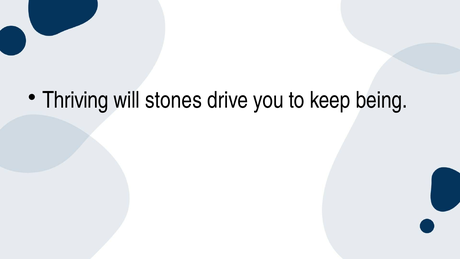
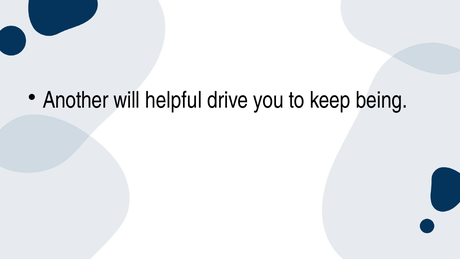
Thriving: Thriving -> Another
stones: stones -> helpful
